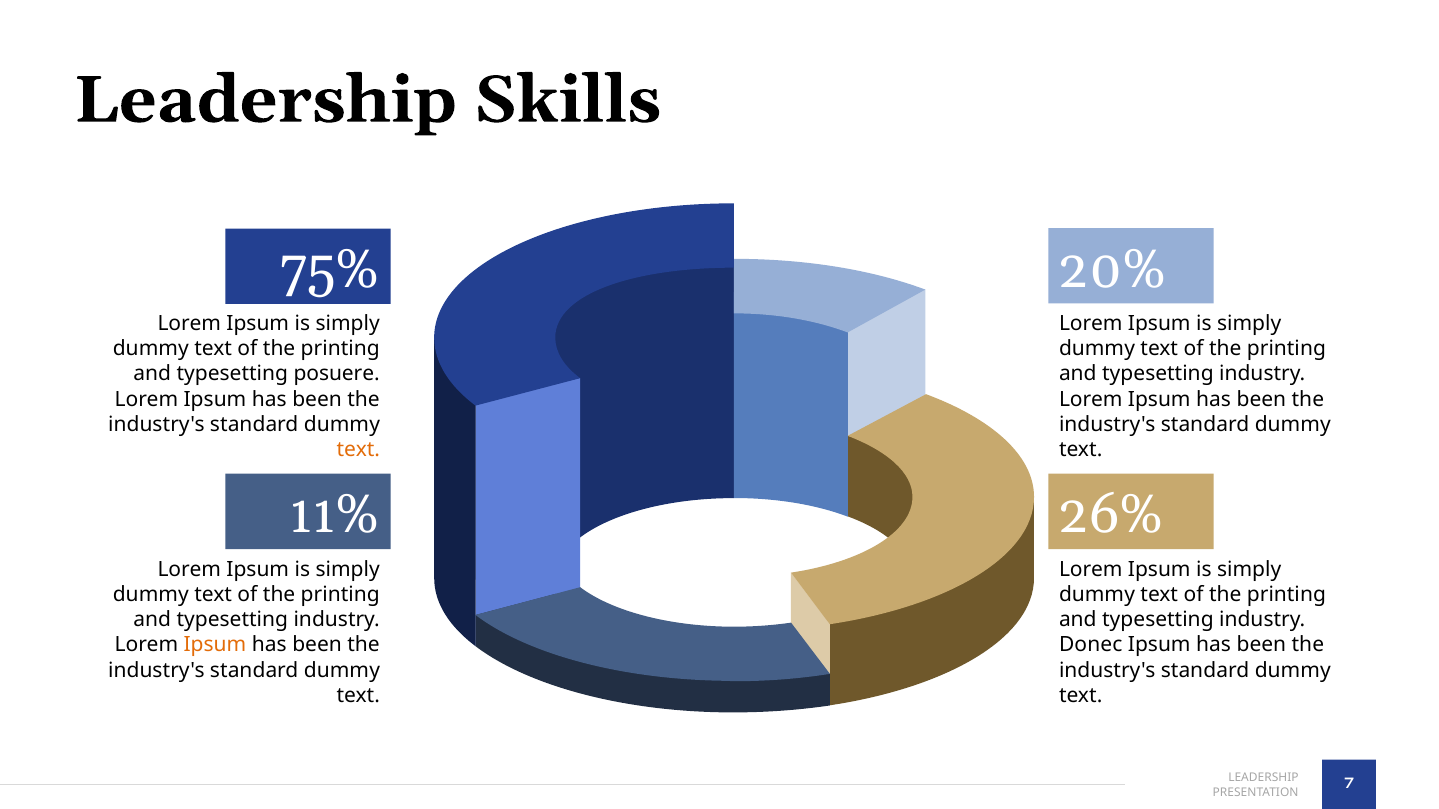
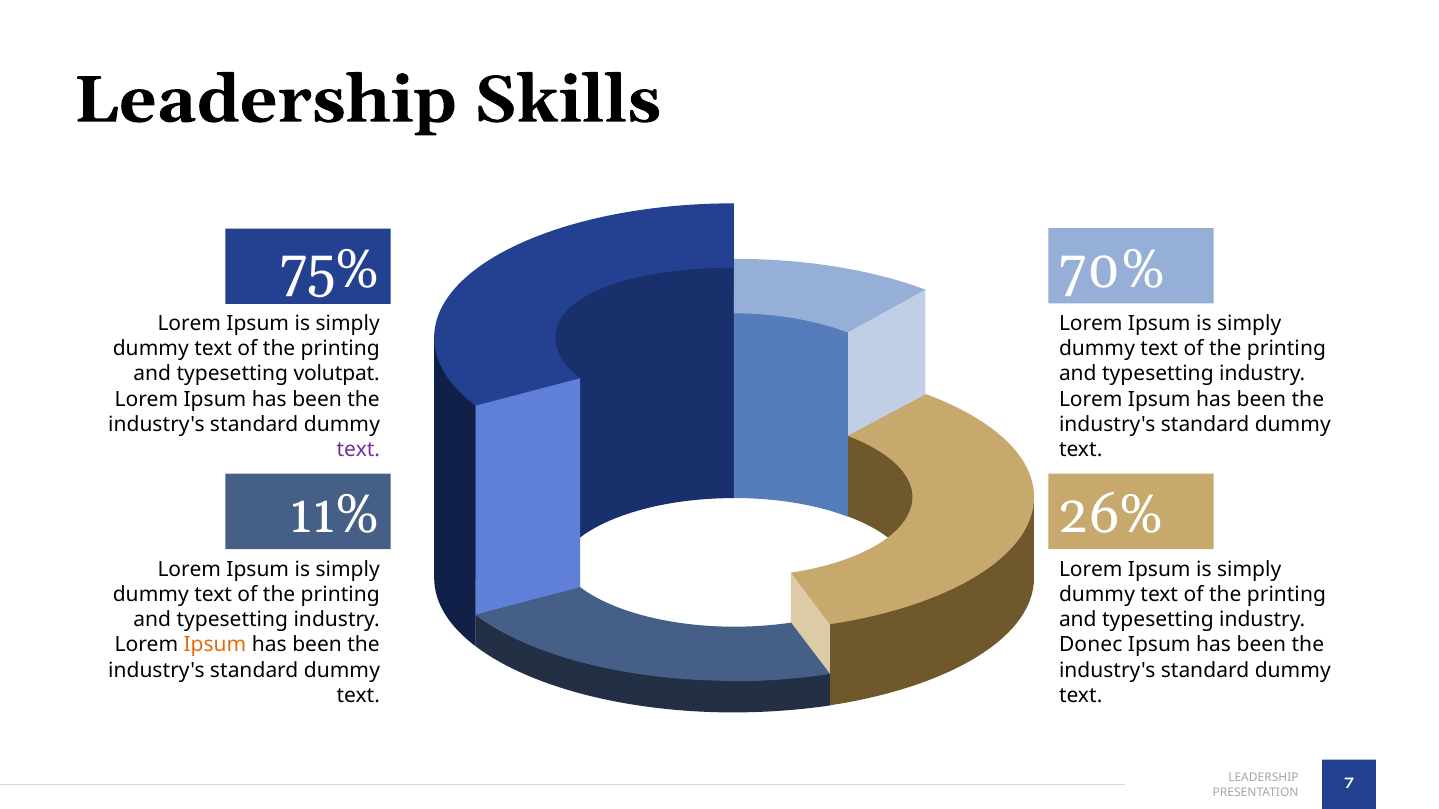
20%: 20% -> 70%
posuere: posuere -> volutpat
text at (358, 450) colour: orange -> purple
